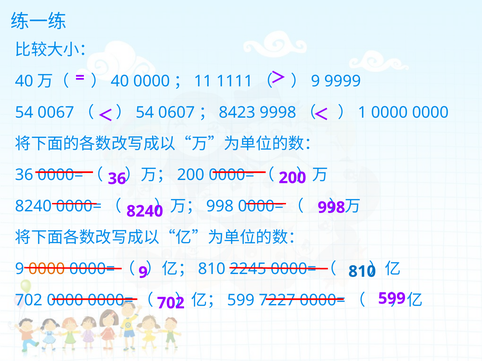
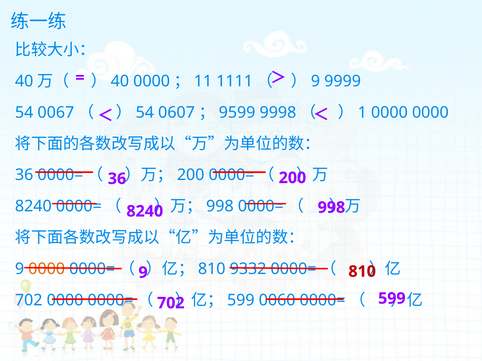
8423: 8423 -> 9599
2245: 2245 -> 9332
810 at (362, 272) colour: blue -> red
7227: 7227 -> 0060
